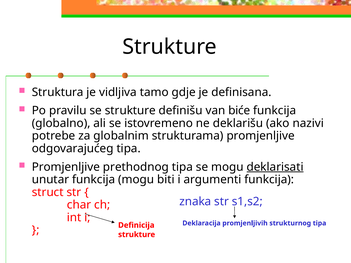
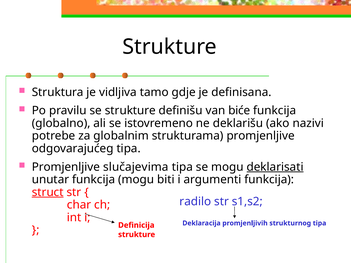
prethodnog: prethodnog -> slučajevima
struct underline: none -> present
znaka: znaka -> radilo
